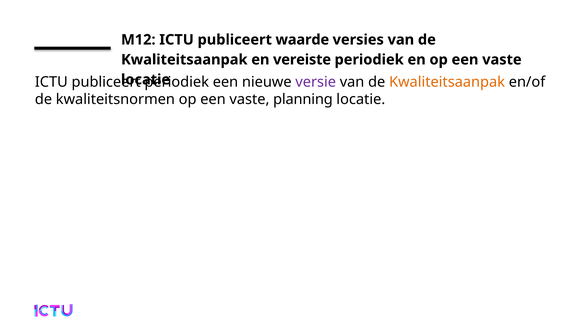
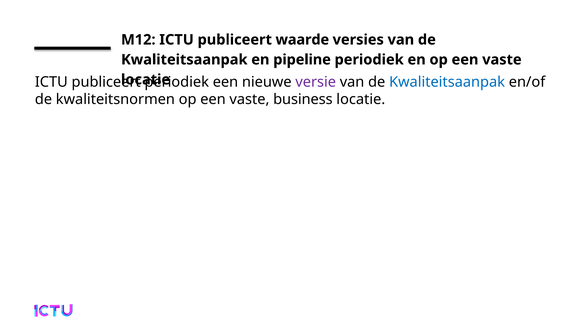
vereiste: vereiste -> pipeline
Kwaliteitsaanpak at (447, 82) colour: orange -> blue
planning: planning -> business
